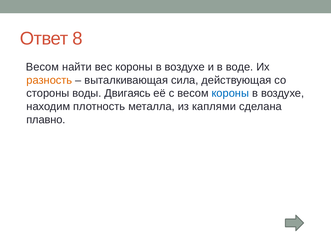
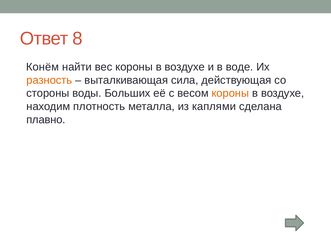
Весом at (43, 67): Весом -> Конём
Двигаясь: Двигаясь -> Больших
короны at (230, 93) colour: blue -> orange
